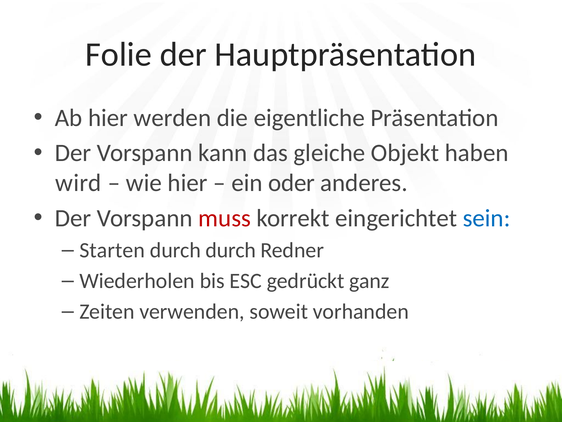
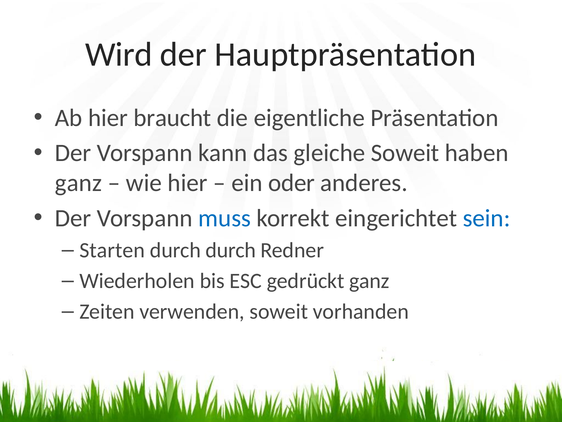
Folie: Folie -> Wird
werden: werden -> braucht
gleiche Objekt: Objekt -> Soweit
wird at (78, 183): wird -> ganz
muss colour: red -> blue
